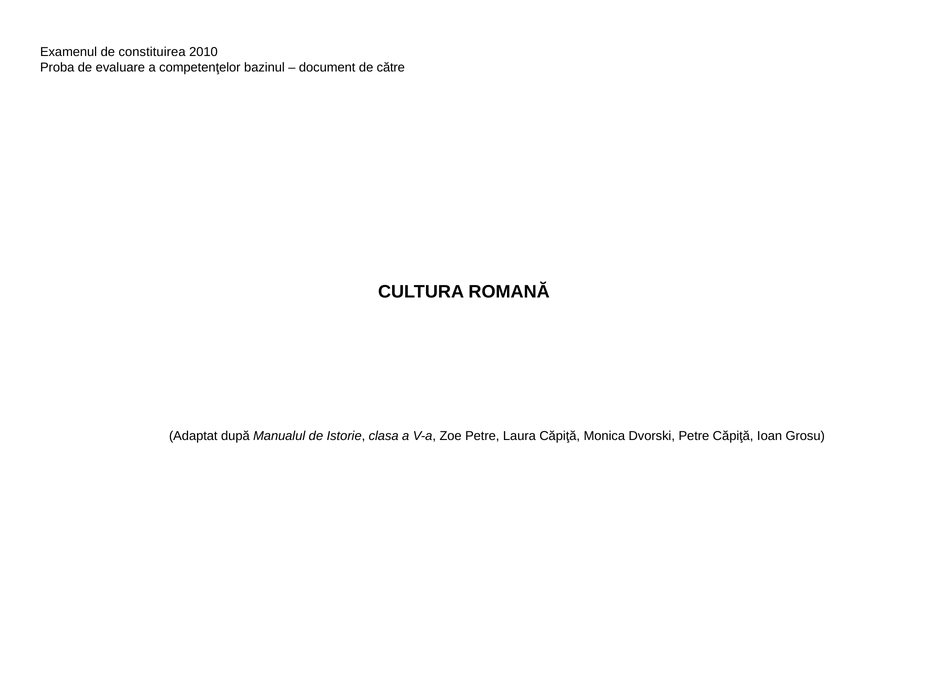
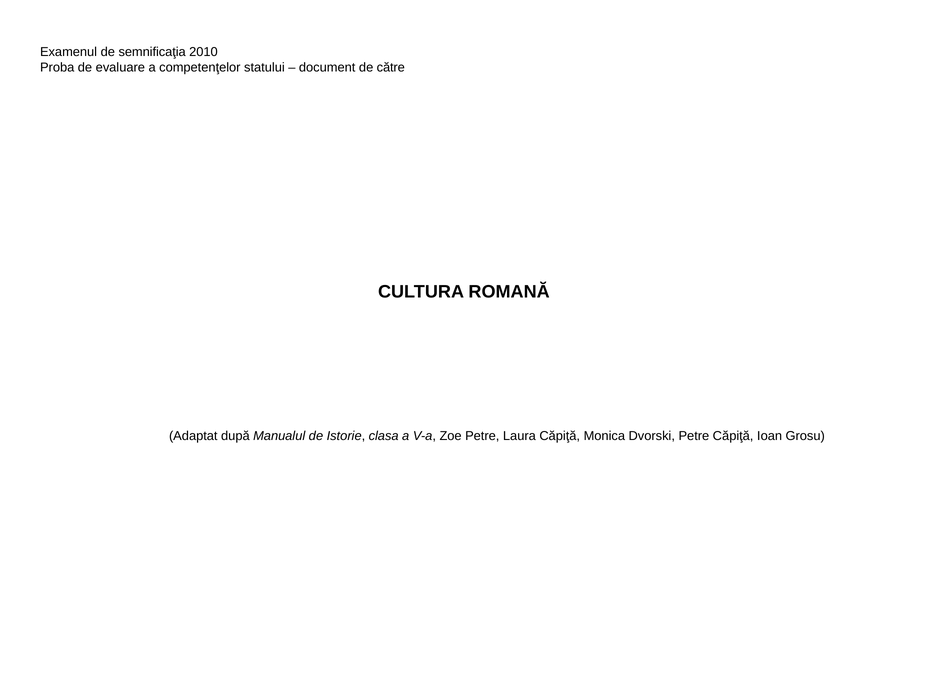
constituirea: constituirea -> semnificaţia
bazinul: bazinul -> statului
